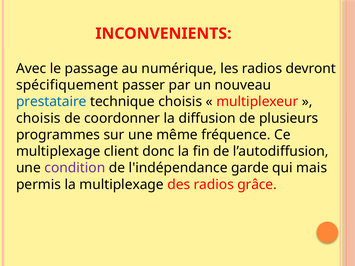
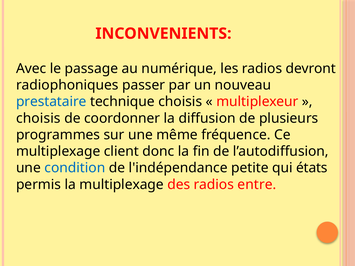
spécifiquement: spécifiquement -> radiophoniques
condition colour: purple -> blue
garde: garde -> petite
mais: mais -> états
grâce: grâce -> entre
